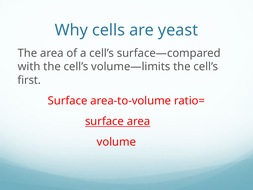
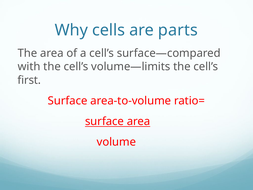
yeast: yeast -> parts
